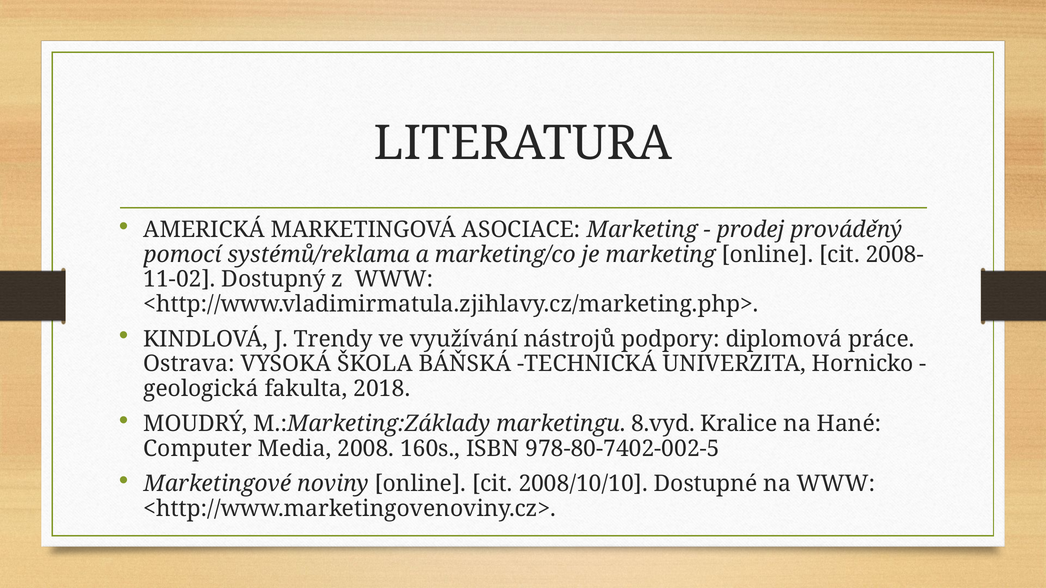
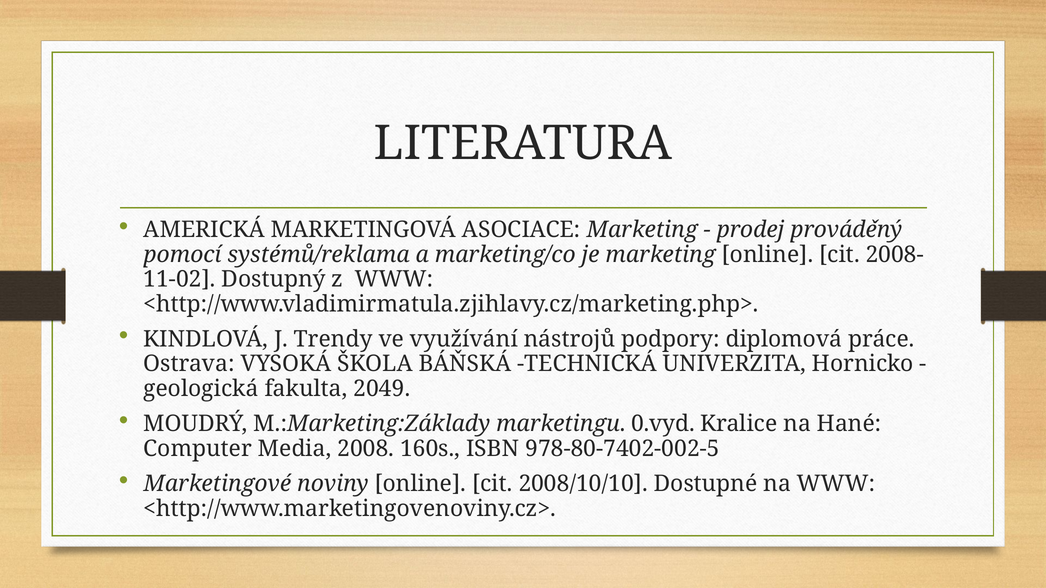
2018: 2018 -> 2049
8.vyd: 8.vyd -> 0.vyd
